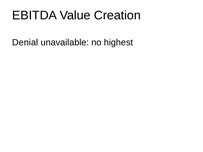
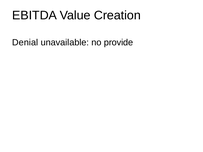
highest: highest -> provide
